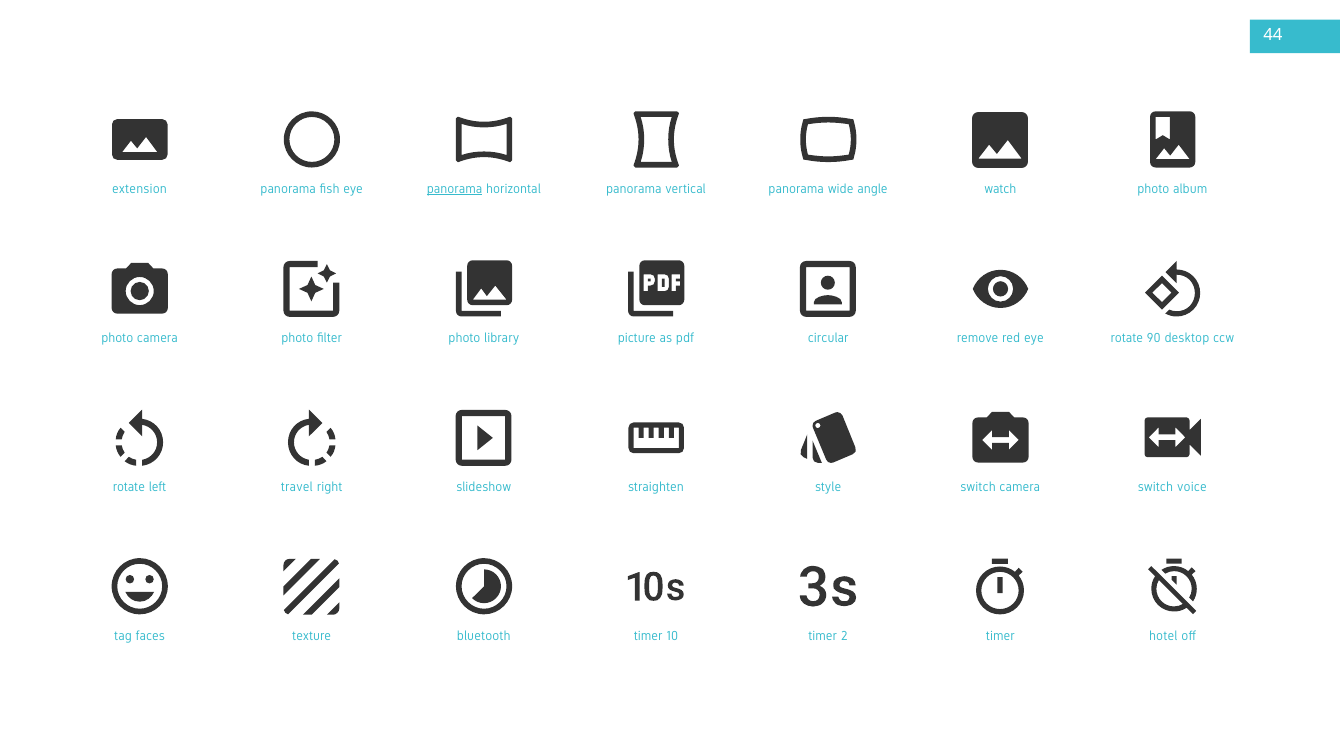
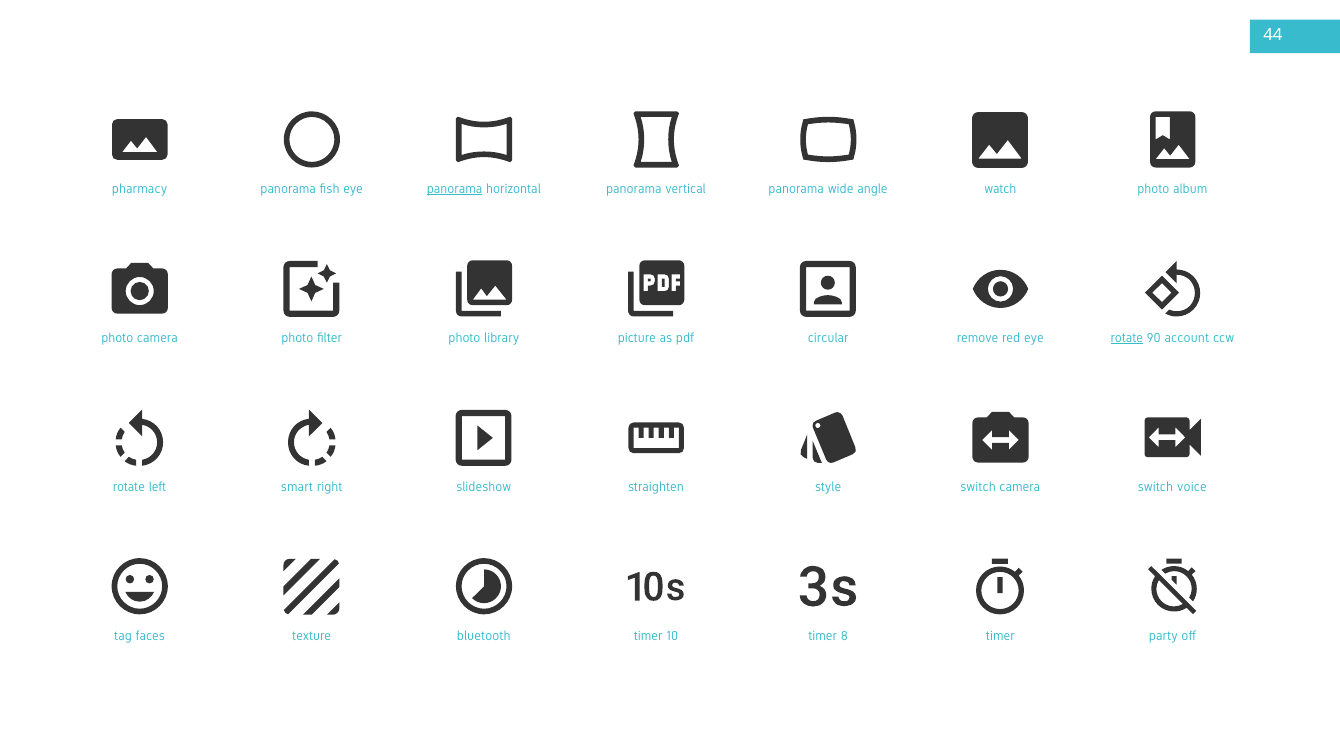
extension: extension -> pharmacy
rotate at (1127, 338) underline: none -> present
desktop: desktop -> account
travel: travel -> smart
2: 2 -> 8
hotel: hotel -> party
